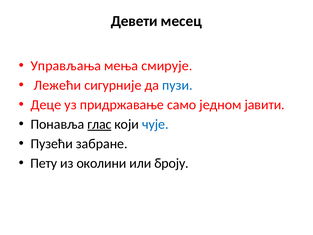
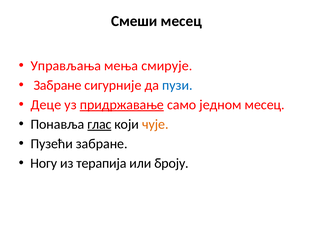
Девети: Девети -> Смеши
Лежећи at (57, 85): Лежећи -> Забране
придржавање underline: none -> present
једном јавити: јавити -> месец
чује colour: blue -> orange
Пету: Пету -> Ногу
околини: околини -> терапија
